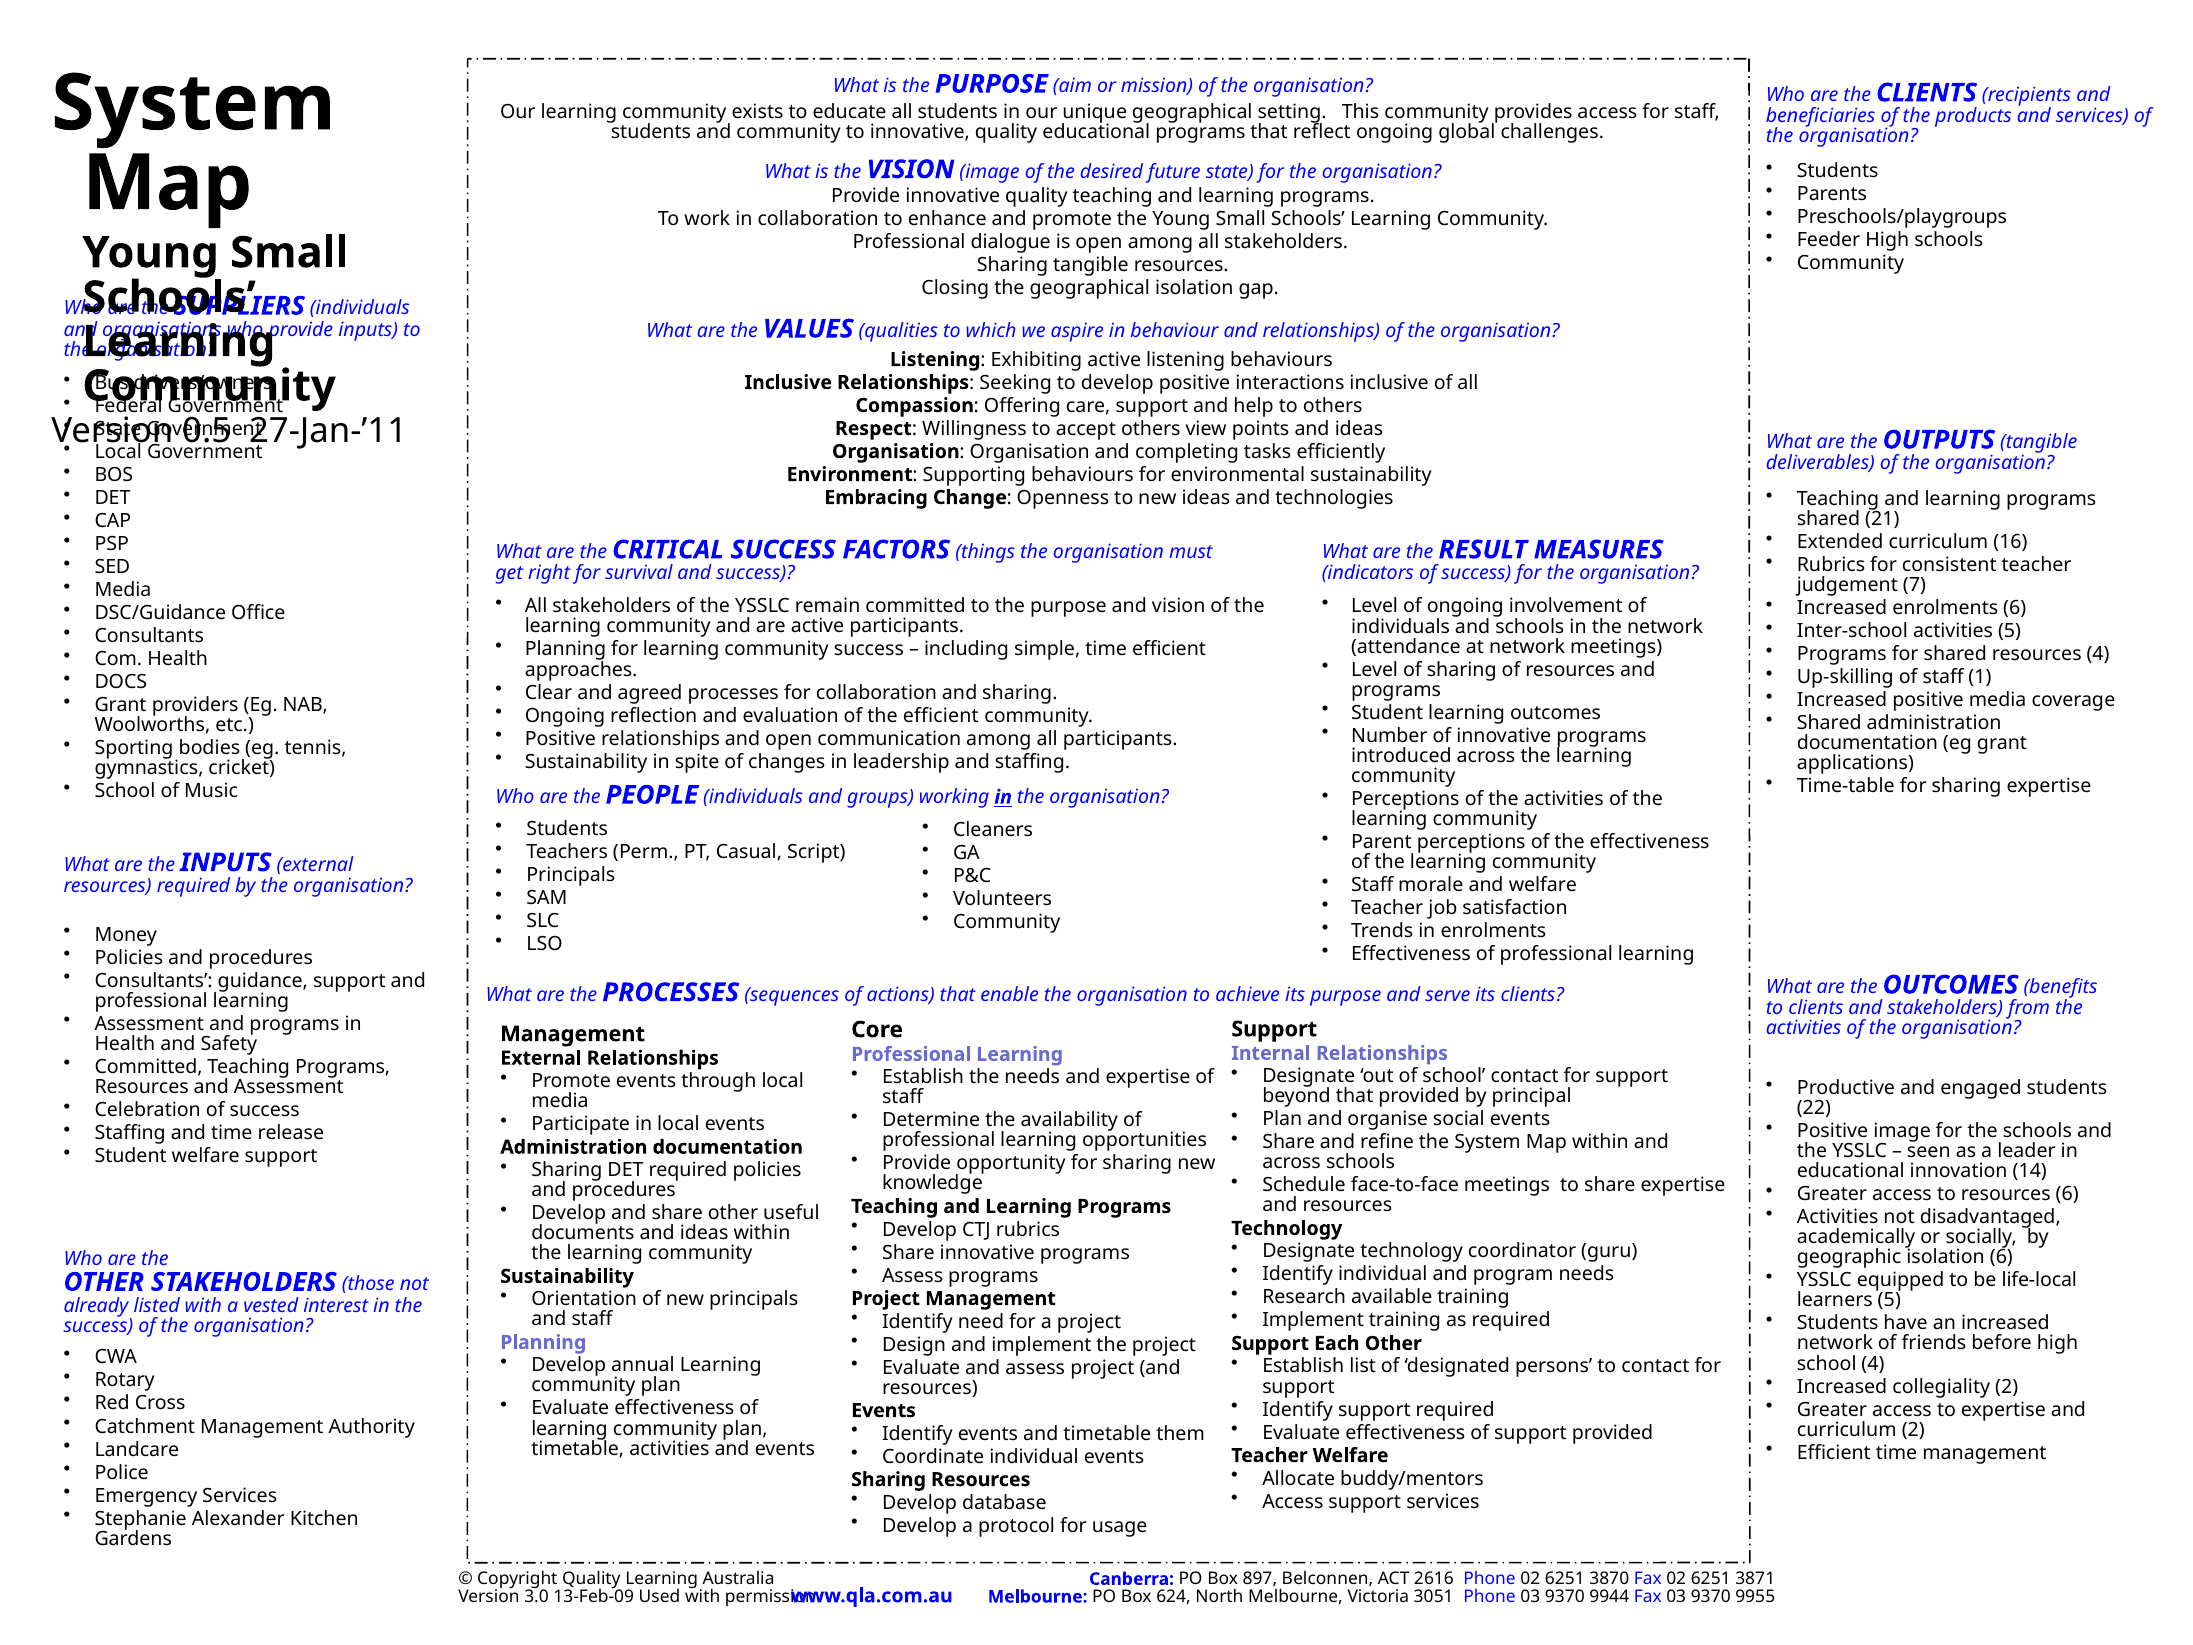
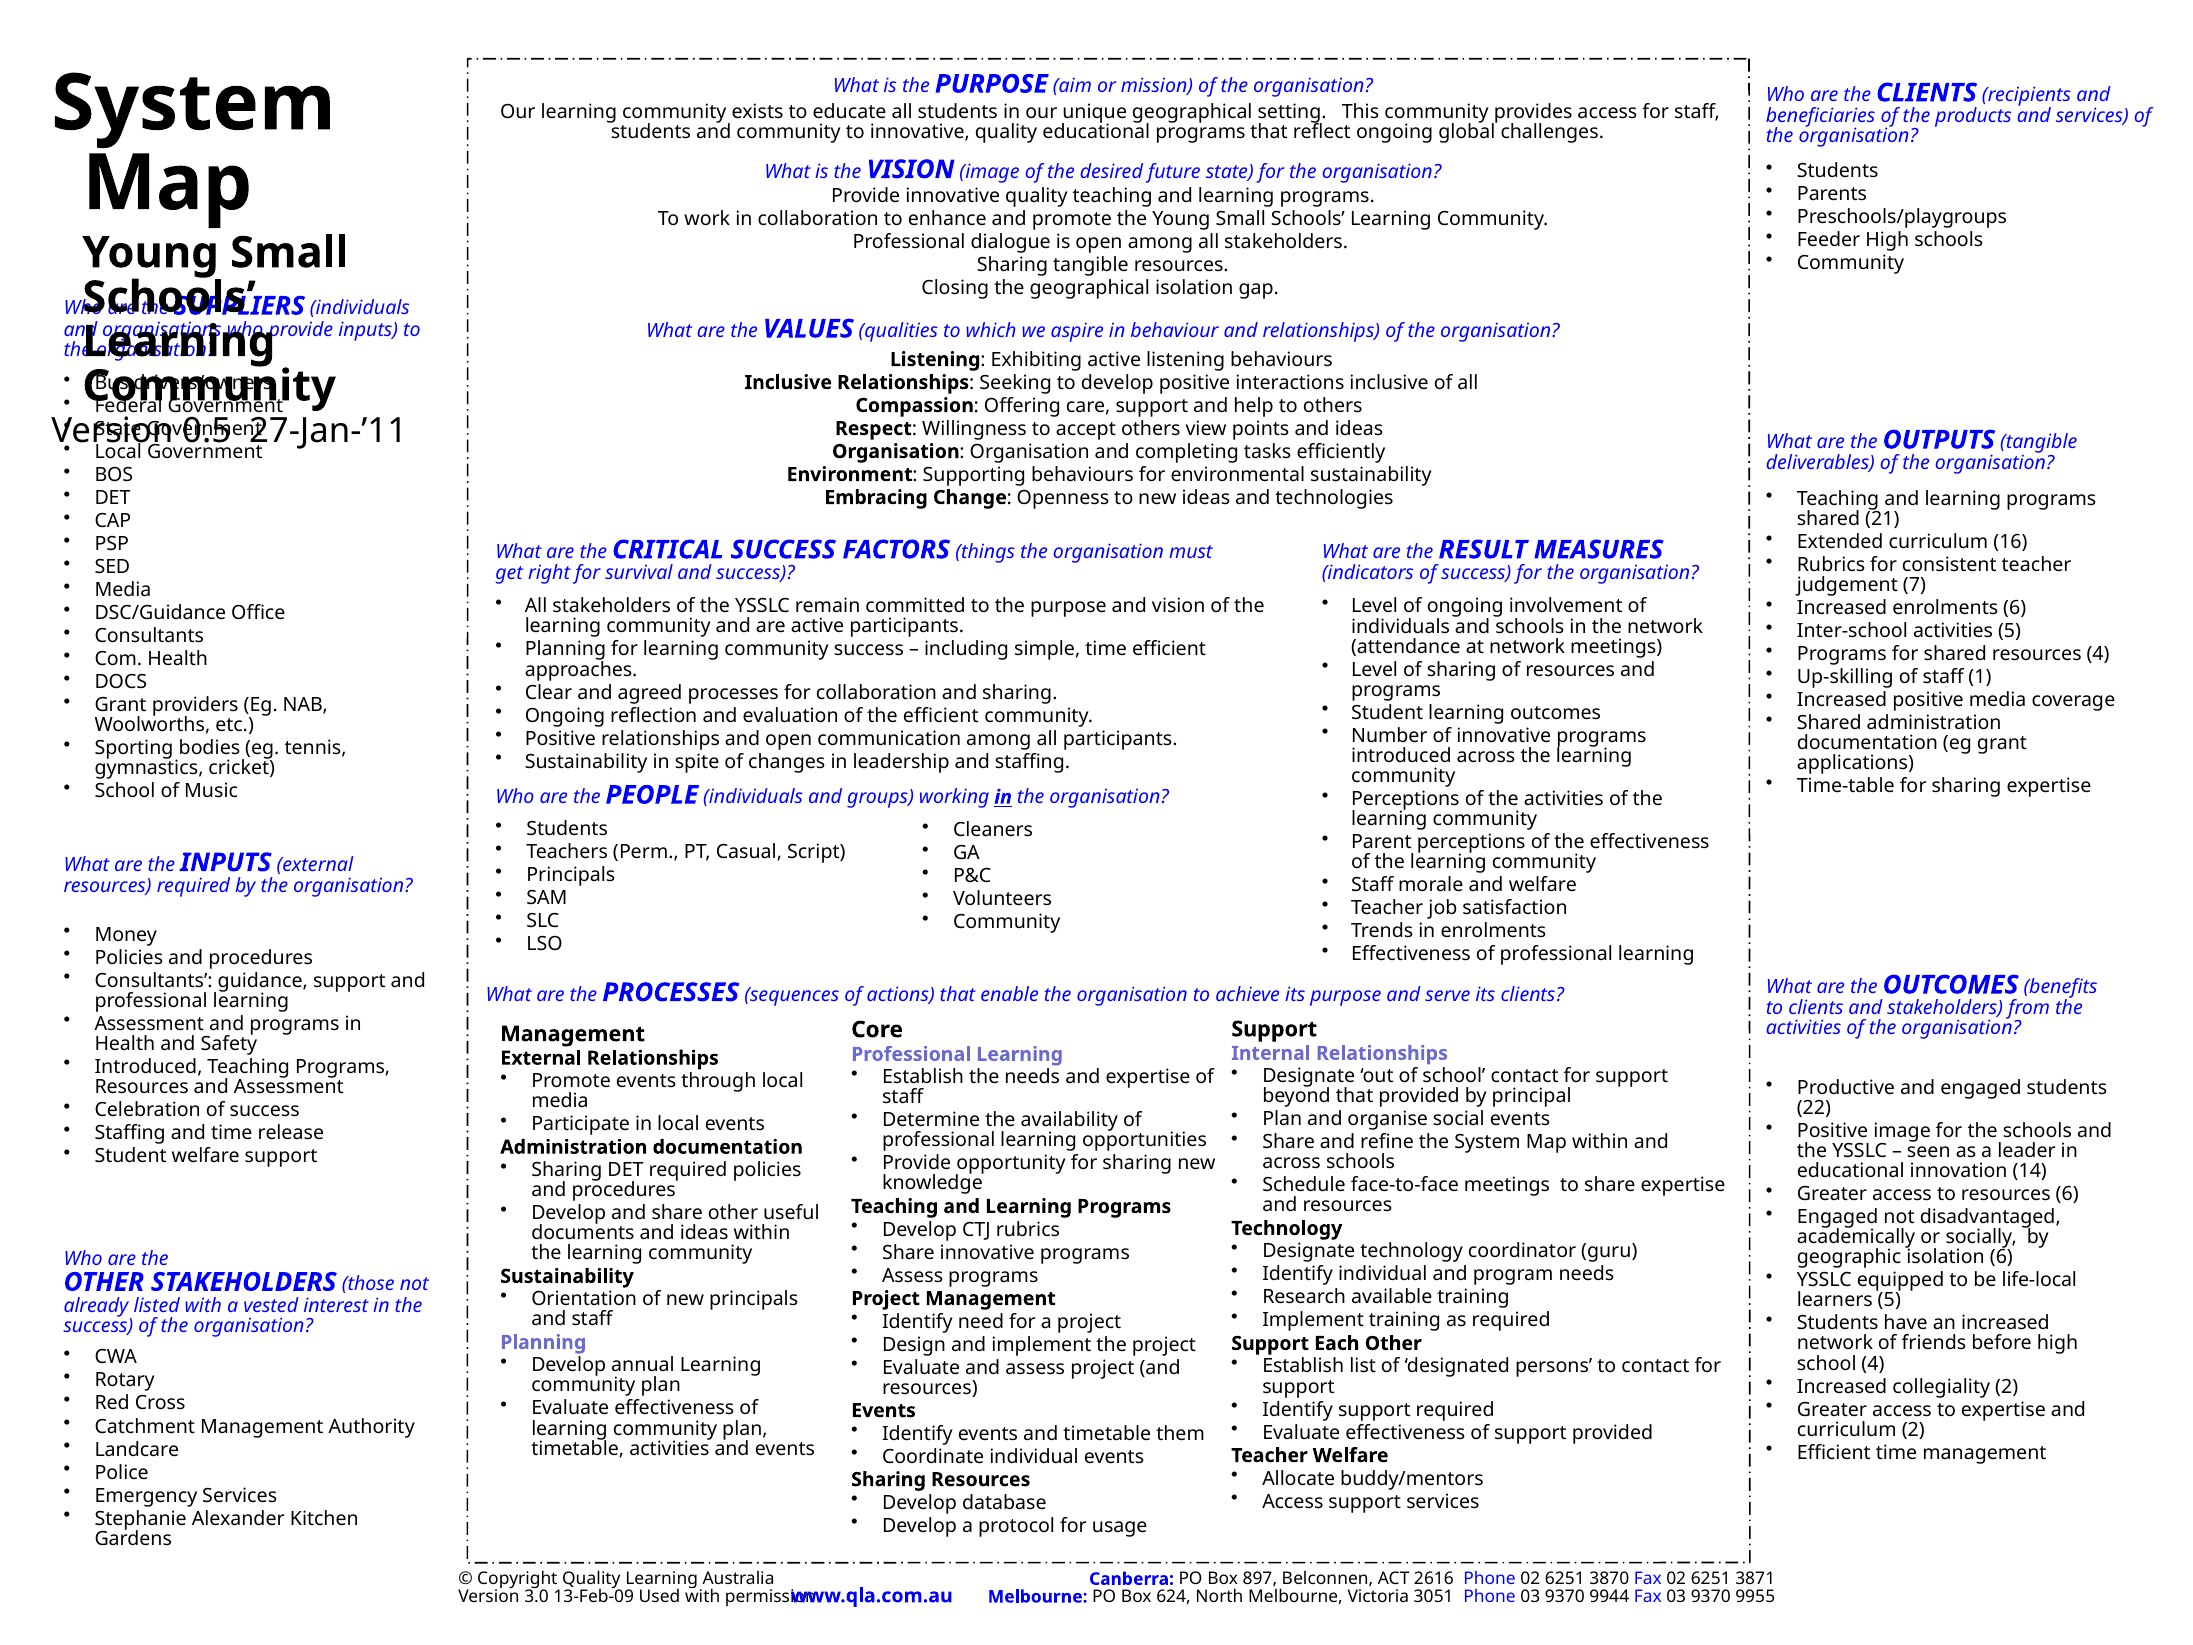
Committed at (149, 1067): Committed -> Introduced
Activities at (1838, 1217): Activities -> Engaged
